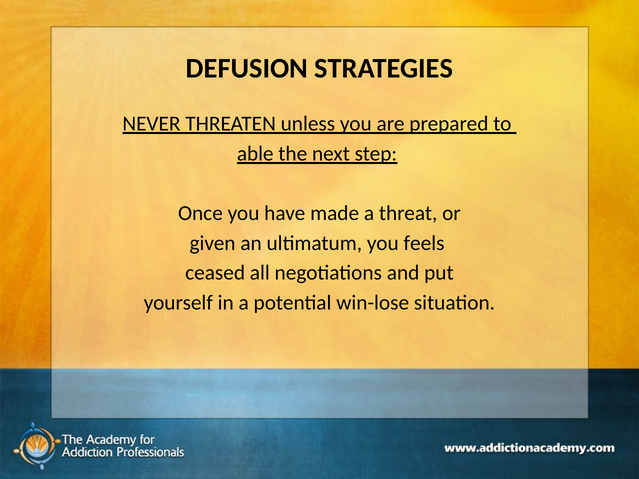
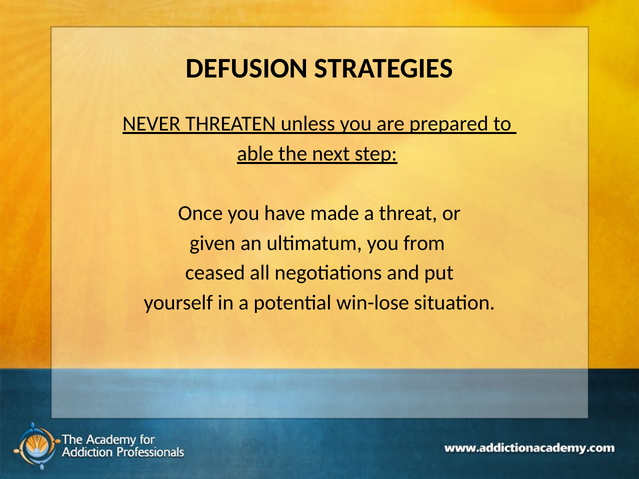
feels: feels -> from
